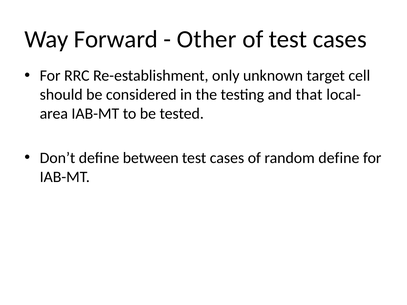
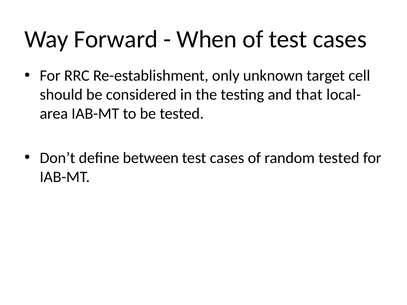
Other: Other -> When
random define: define -> tested
